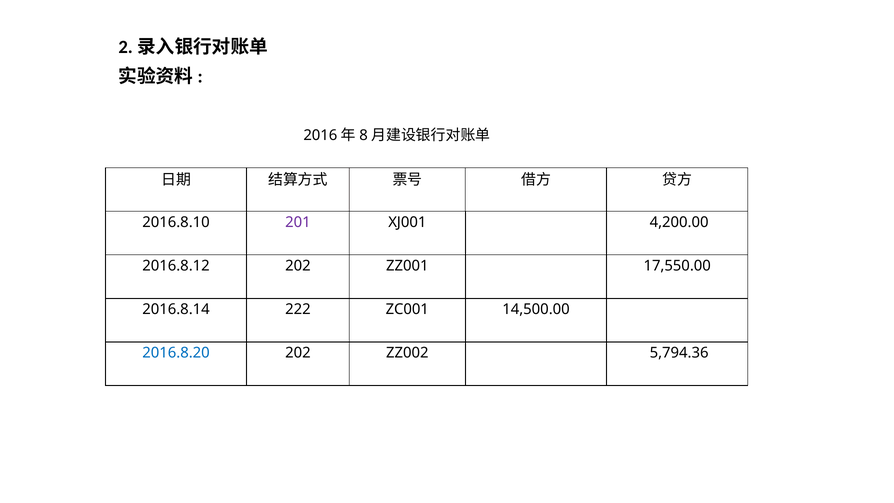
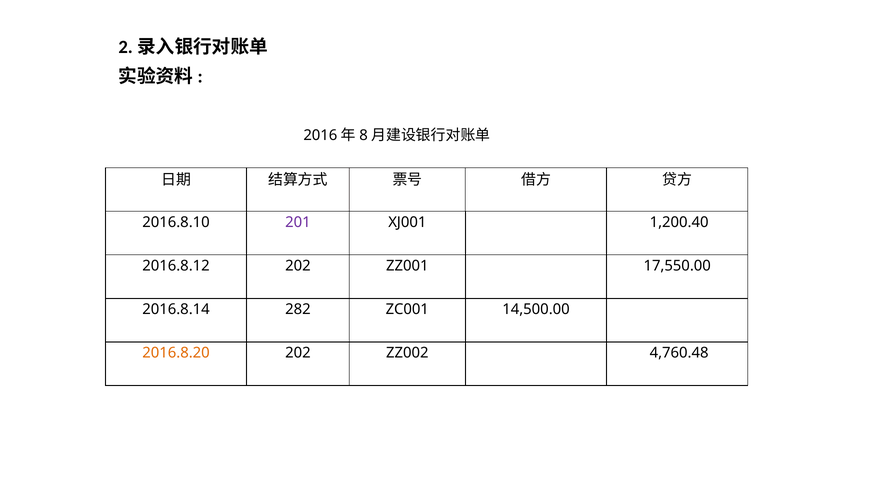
4,200.00: 4,200.00 -> 1,200.40
222: 222 -> 282
2016.8.20 colour: blue -> orange
5,794.36: 5,794.36 -> 4,760.48
